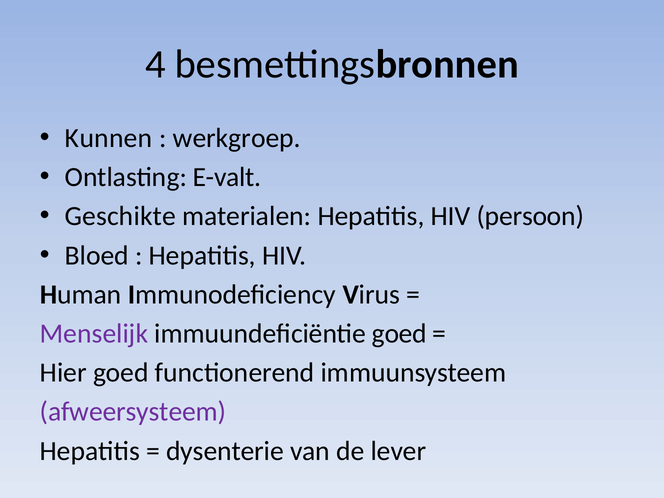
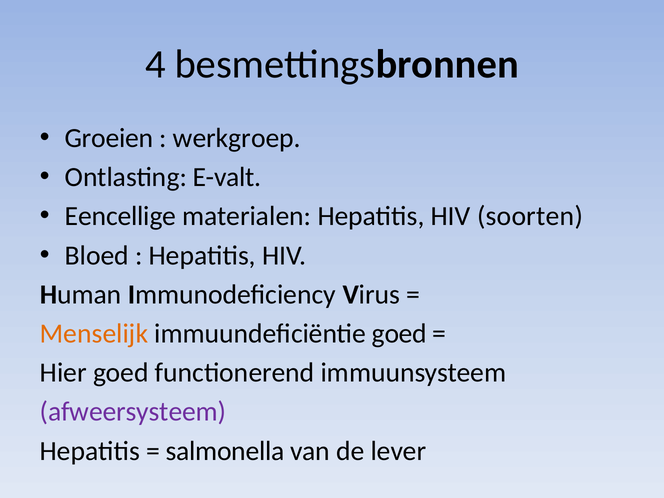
Kunnen: Kunnen -> Groeien
Geschikte: Geschikte -> Eencellige
persoon: persoon -> soorten
Menselijk colour: purple -> orange
dysenterie: dysenterie -> salmonella
